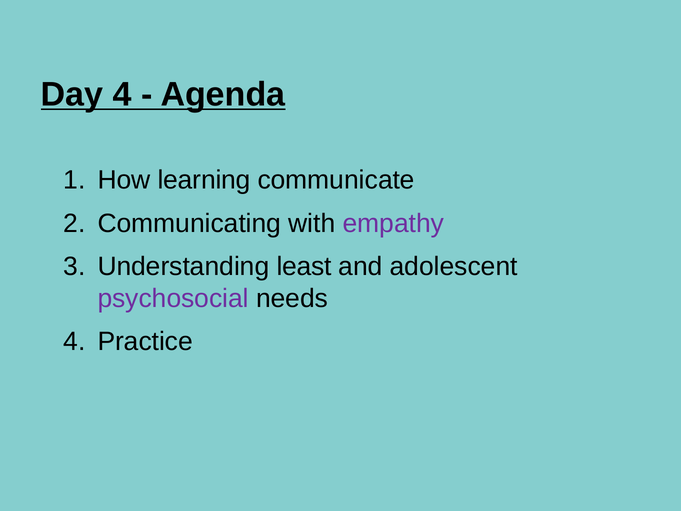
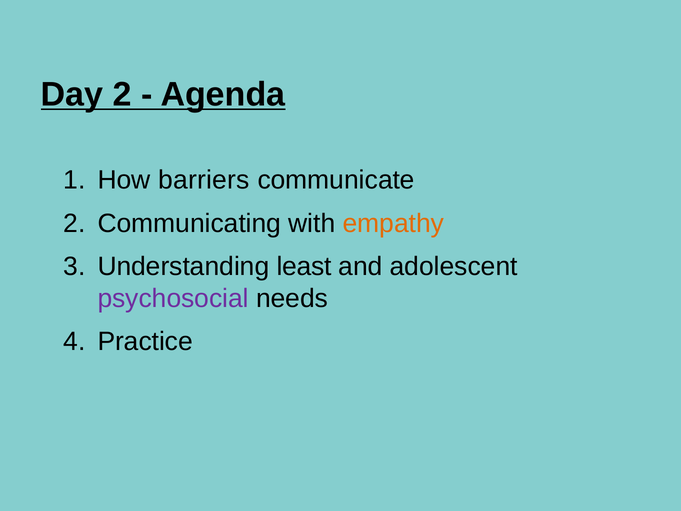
Day 4: 4 -> 2
learning: learning -> barriers
empathy colour: purple -> orange
